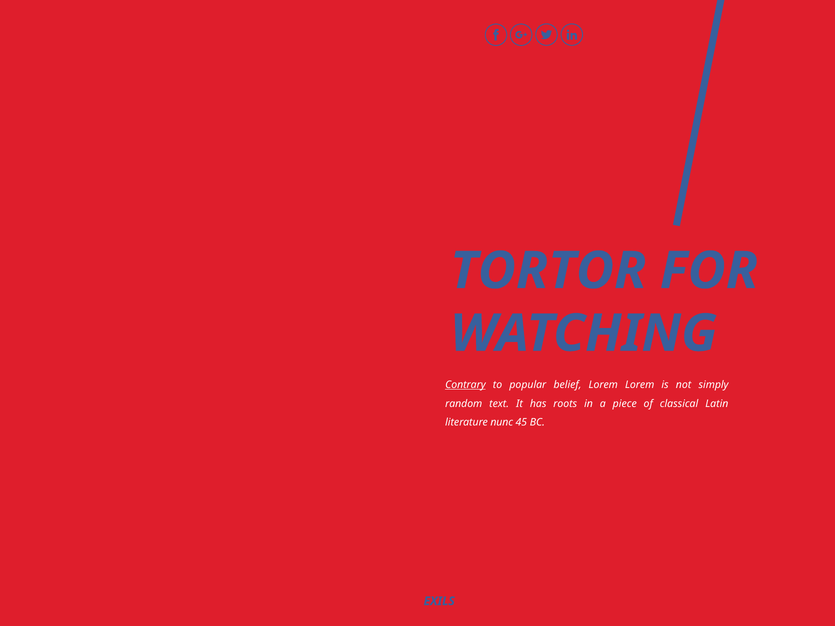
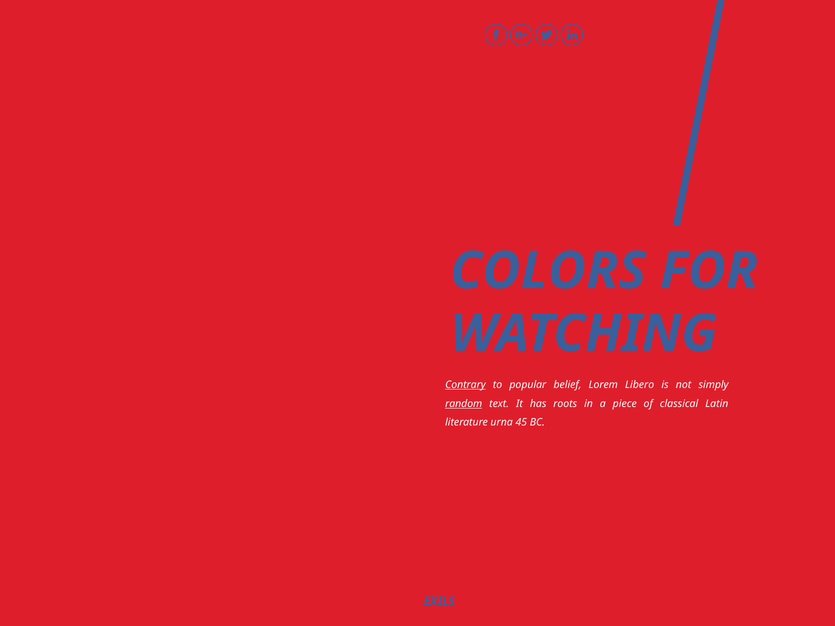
TORTOR: TORTOR -> COLORS
Lorem Lorem: Lorem -> Libero
random underline: none -> present
nunc: nunc -> urna
